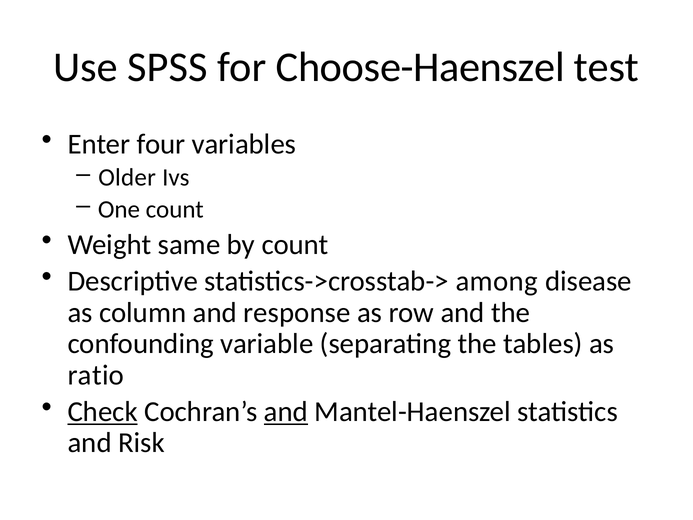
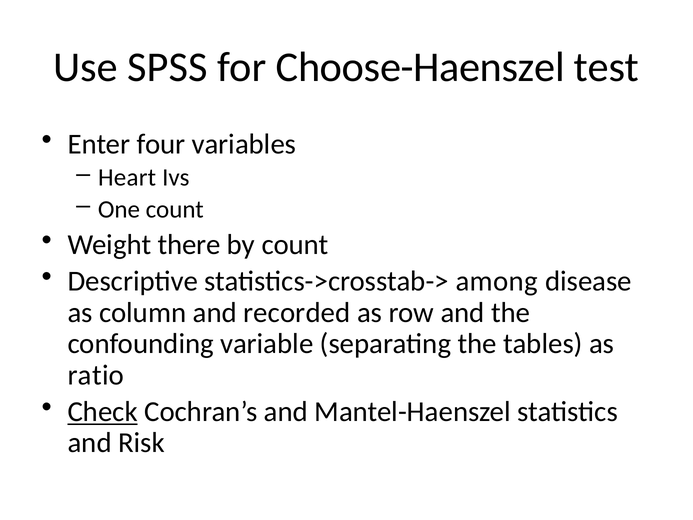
Older: Older -> Heart
same: same -> there
response: response -> recorded
and at (286, 412) underline: present -> none
